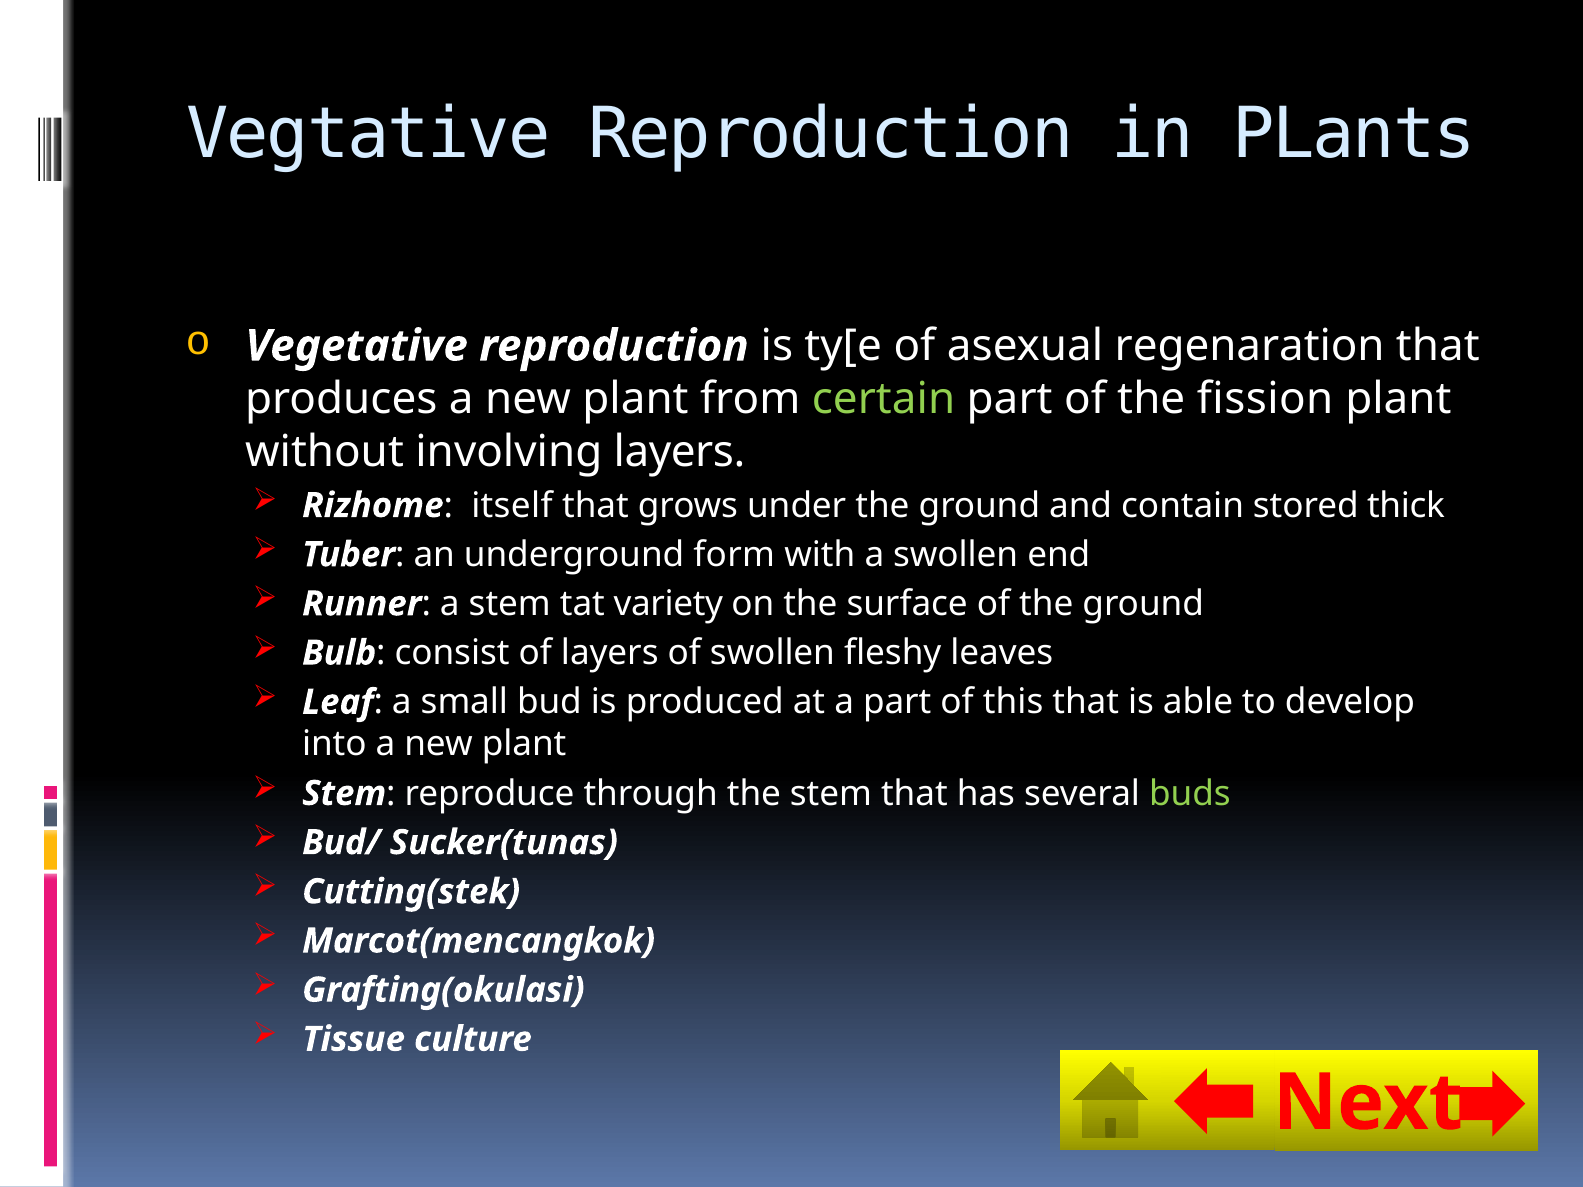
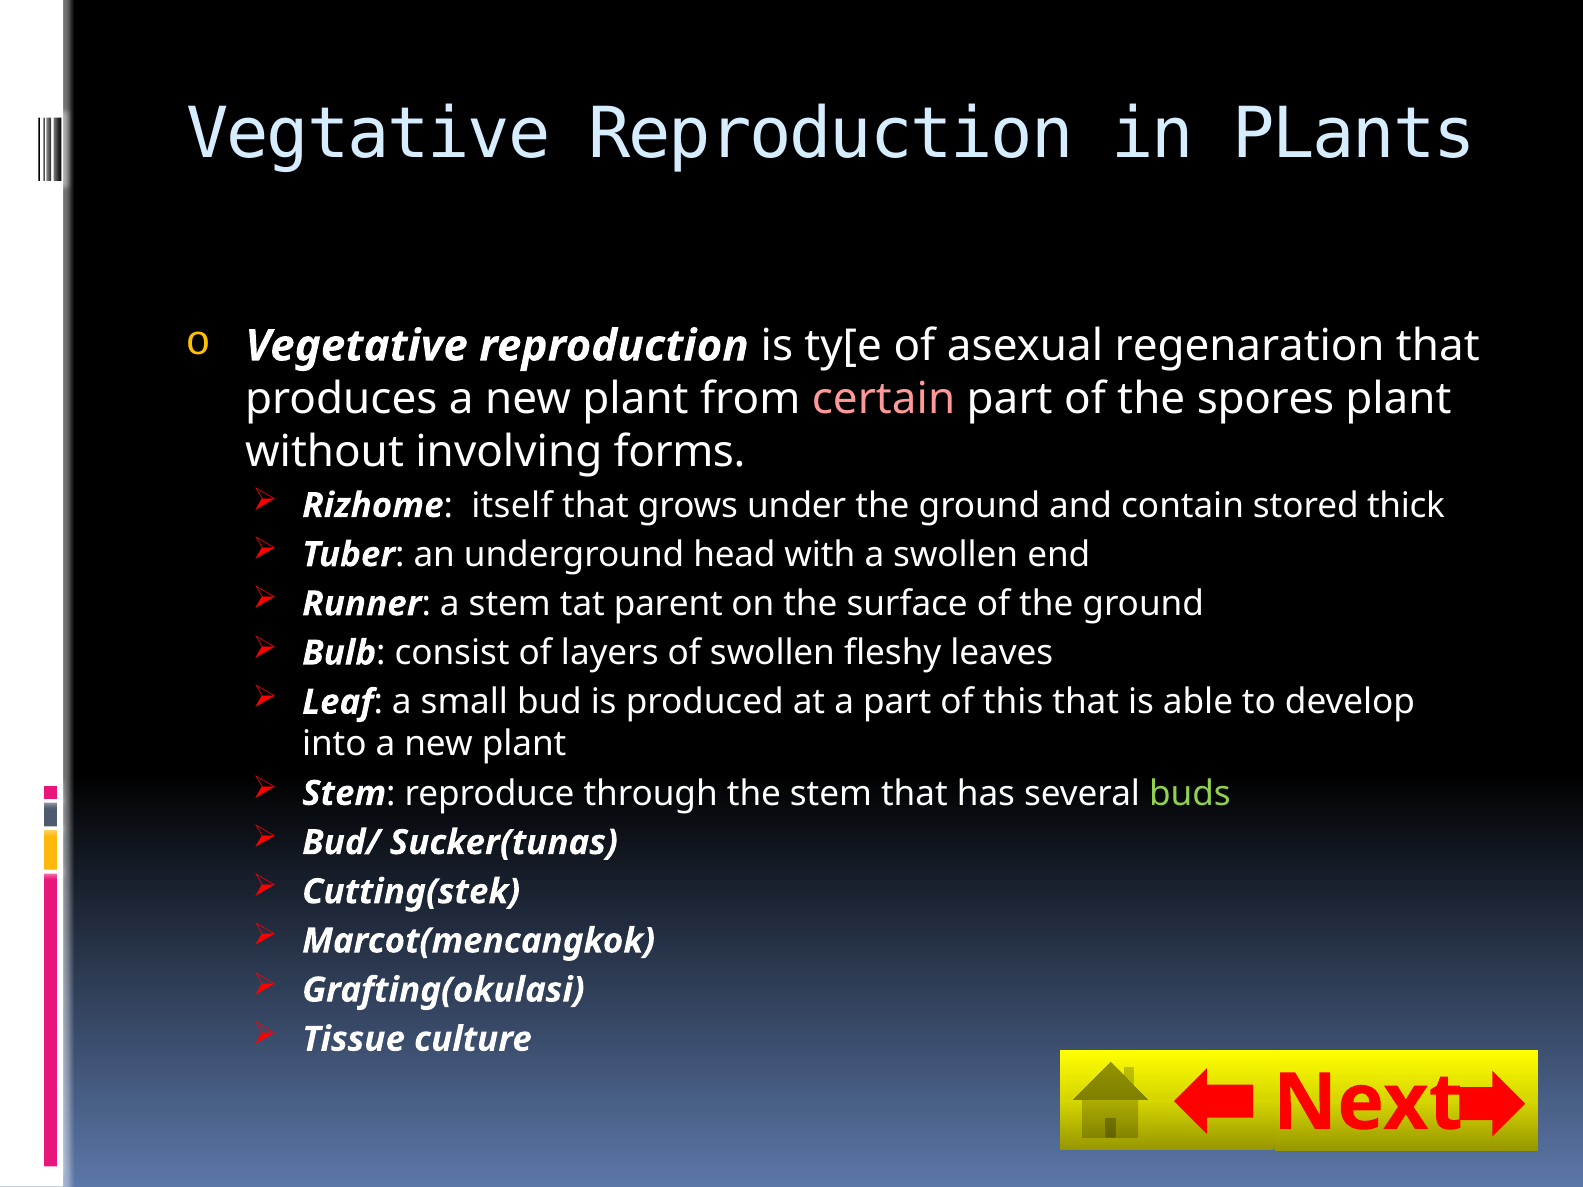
certain colour: light green -> pink
fission: fission -> spores
involving layers: layers -> forms
form: form -> head
variety: variety -> parent
